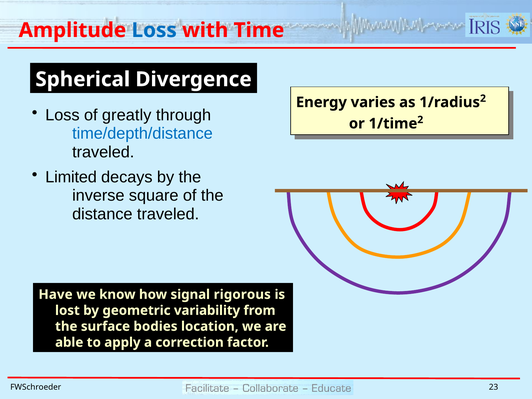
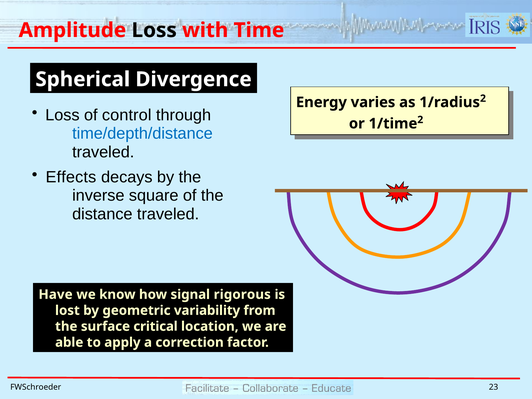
Loss at (154, 30) colour: blue -> black
greatly: greatly -> control
Limited: Limited -> Effects
bodies: bodies -> critical
